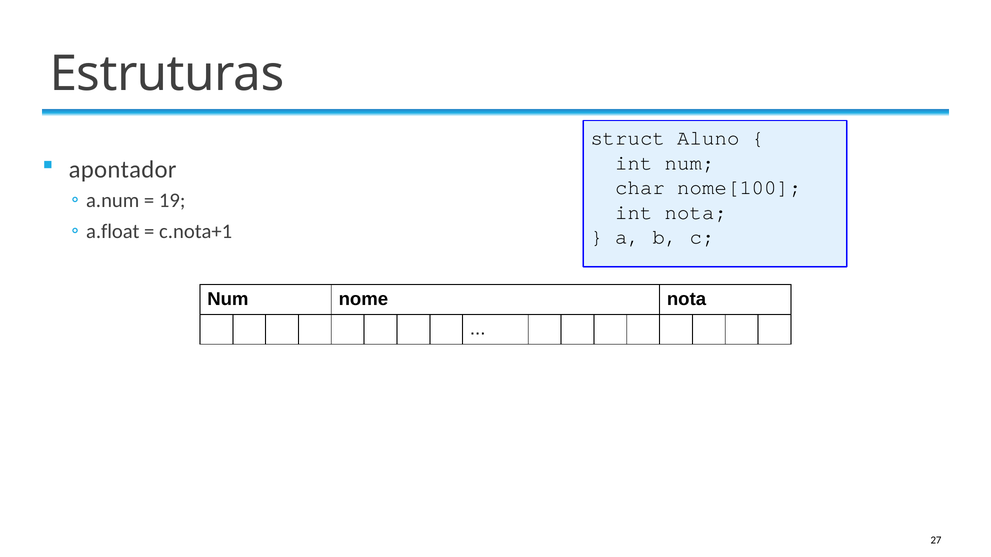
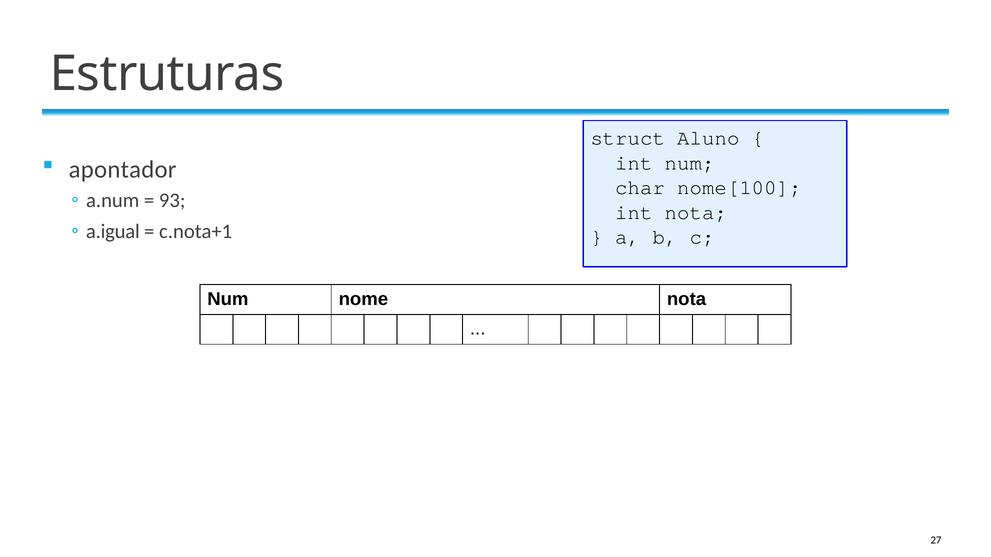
19: 19 -> 93
a.float: a.float -> a.igual
